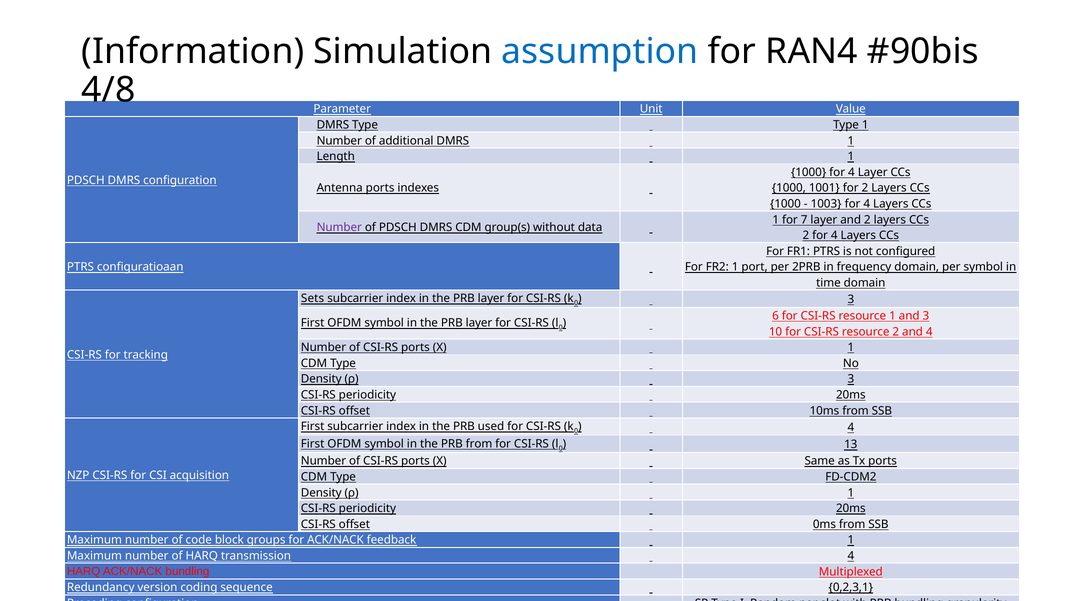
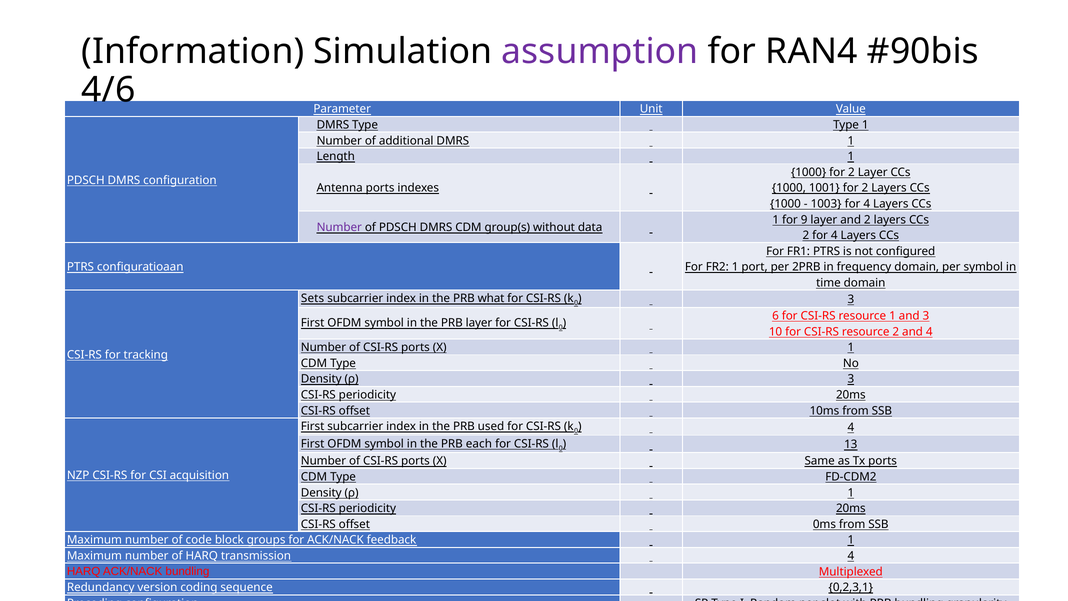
assumption colour: blue -> purple
4/8: 4/8 -> 4/6
1000 for 4: 4 -> 2
7: 7 -> 9
layer at (491, 299): layer -> what
PRB from: from -> each
